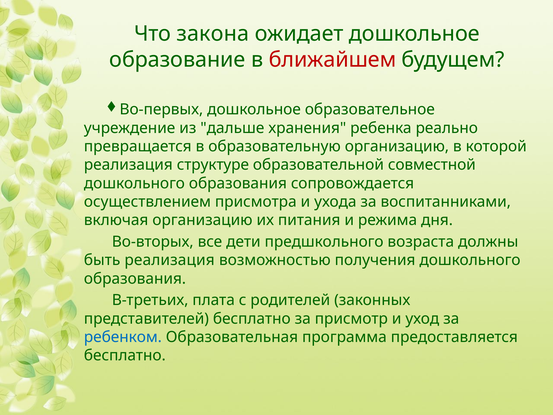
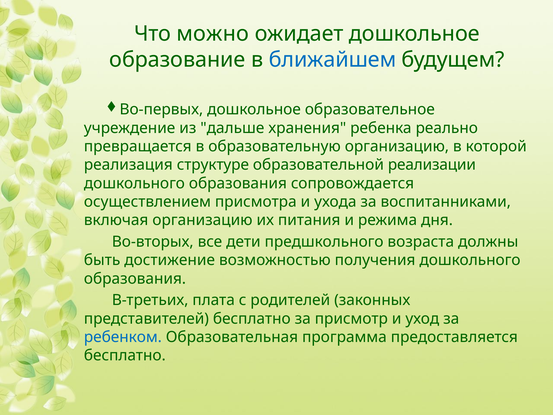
закона: закона -> можно
ближайшем colour: red -> blue
совместной: совместной -> реализации
быть реализация: реализация -> достижение
